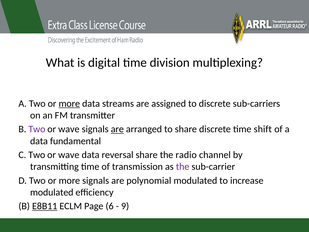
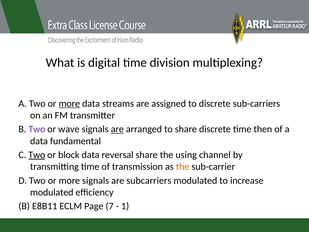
shift: shift -> then
Two at (37, 155) underline: none -> present
wave at (69, 155): wave -> block
radio: radio -> using
the at (183, 167) colour: purple -> orange
polynomial: polynomial -> subcarriers
E8B11 underline: present -> none
6: 6 -> 7
9: 9 -> 1
